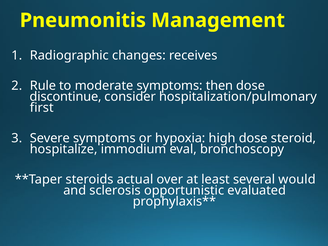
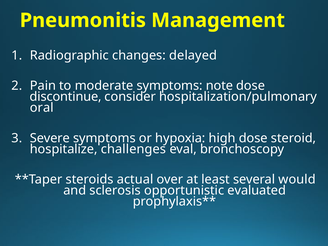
receives: receives -> delayed
Rule: Rule -> Pain
then: then -> note
first: first -> oral
immodium: immodium -> challenges
